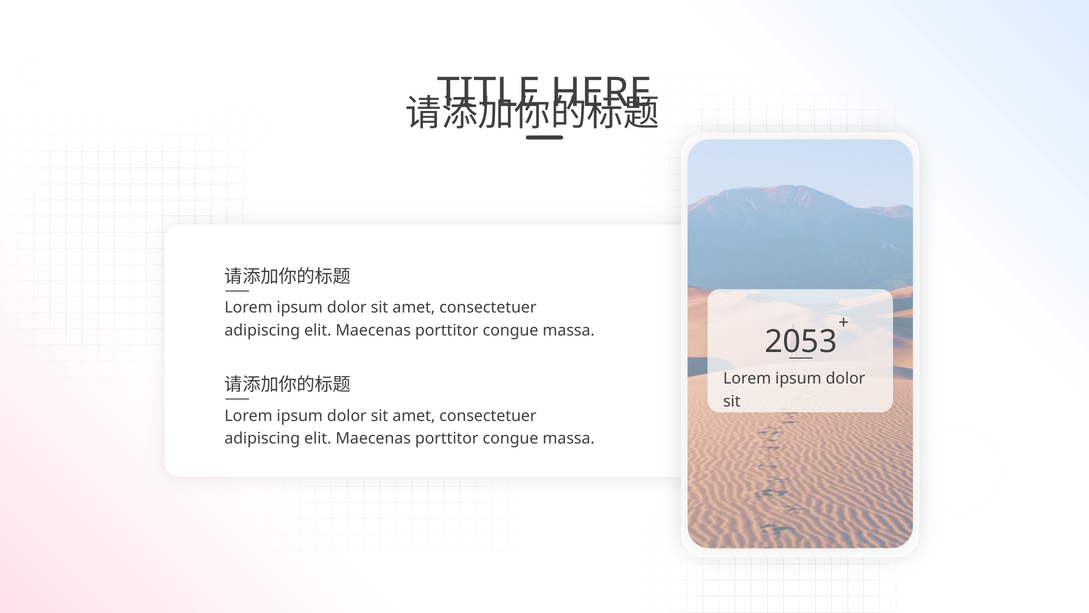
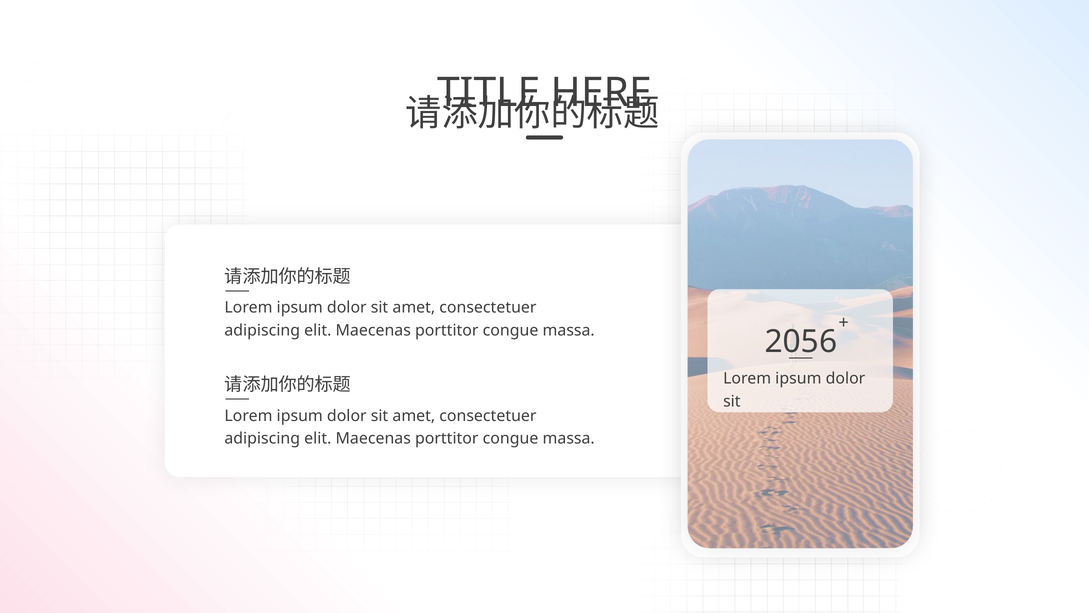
2053: 2053 -> 2056
